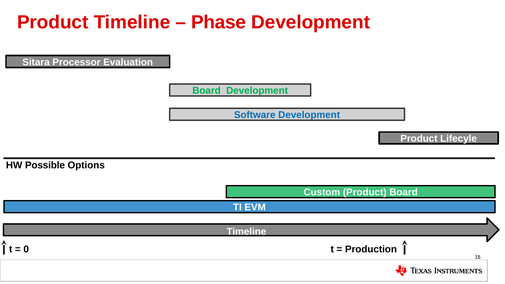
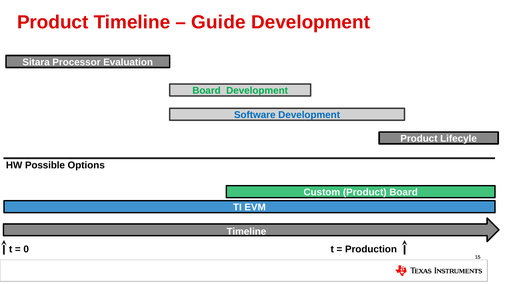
Phase: Phase -> Guide
